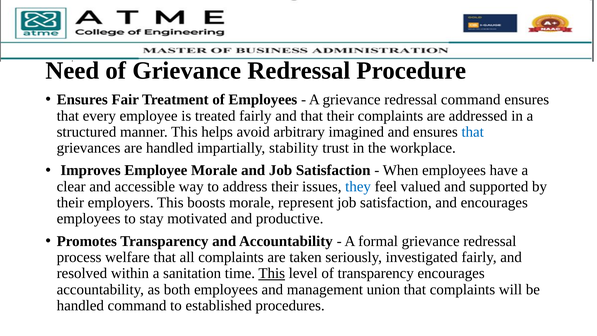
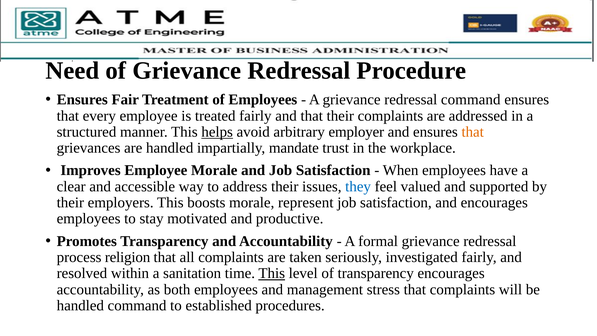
helps underline: none -> present
imagined: imagined -> employer
that at (473, 132) colour: blue -> orange
stability: stability -> mandate
welfare: welfare -> religion
union: union -> stress
